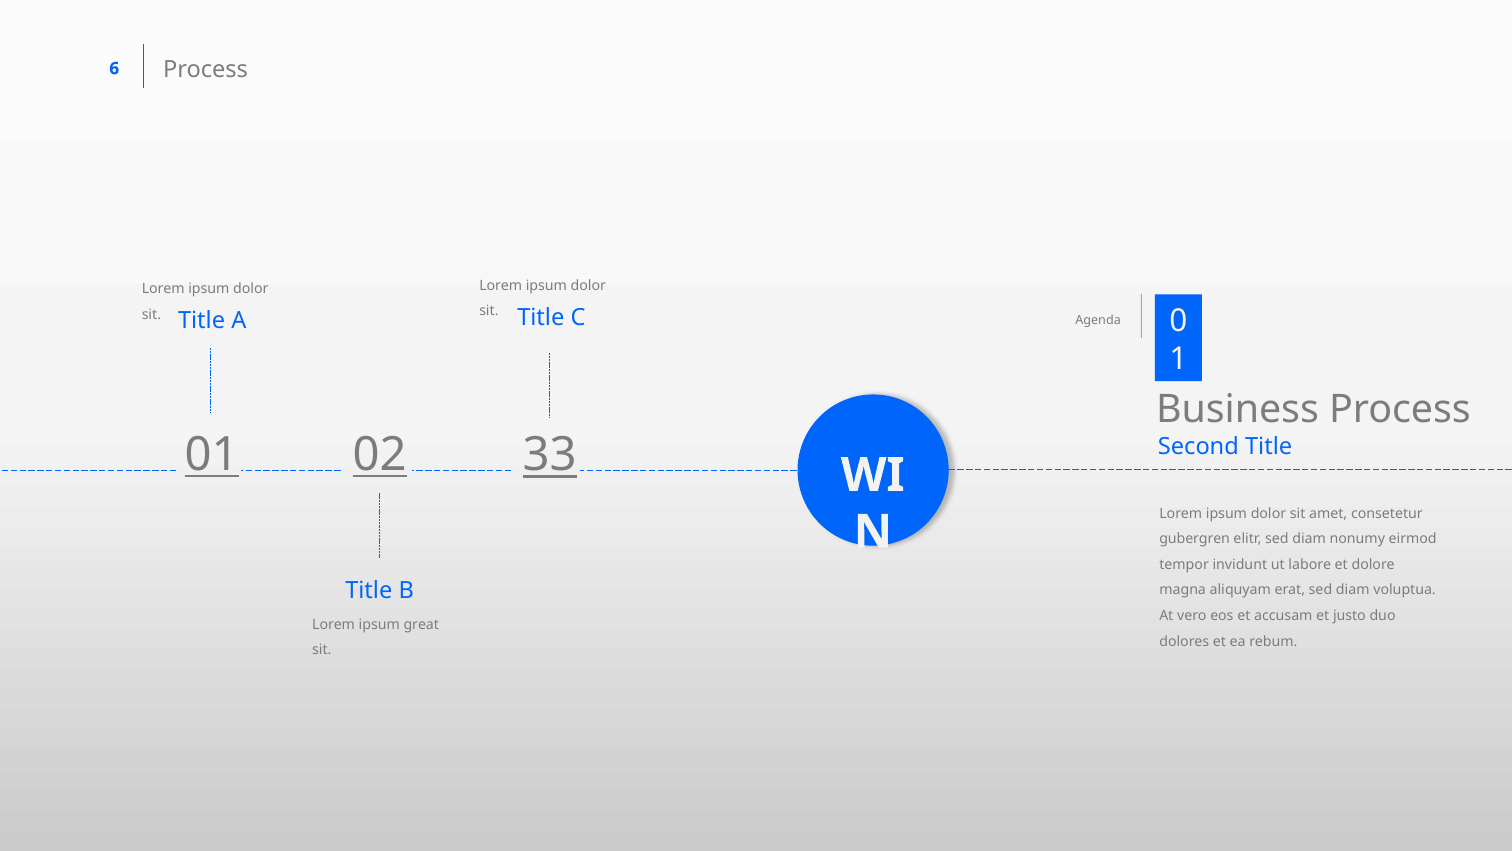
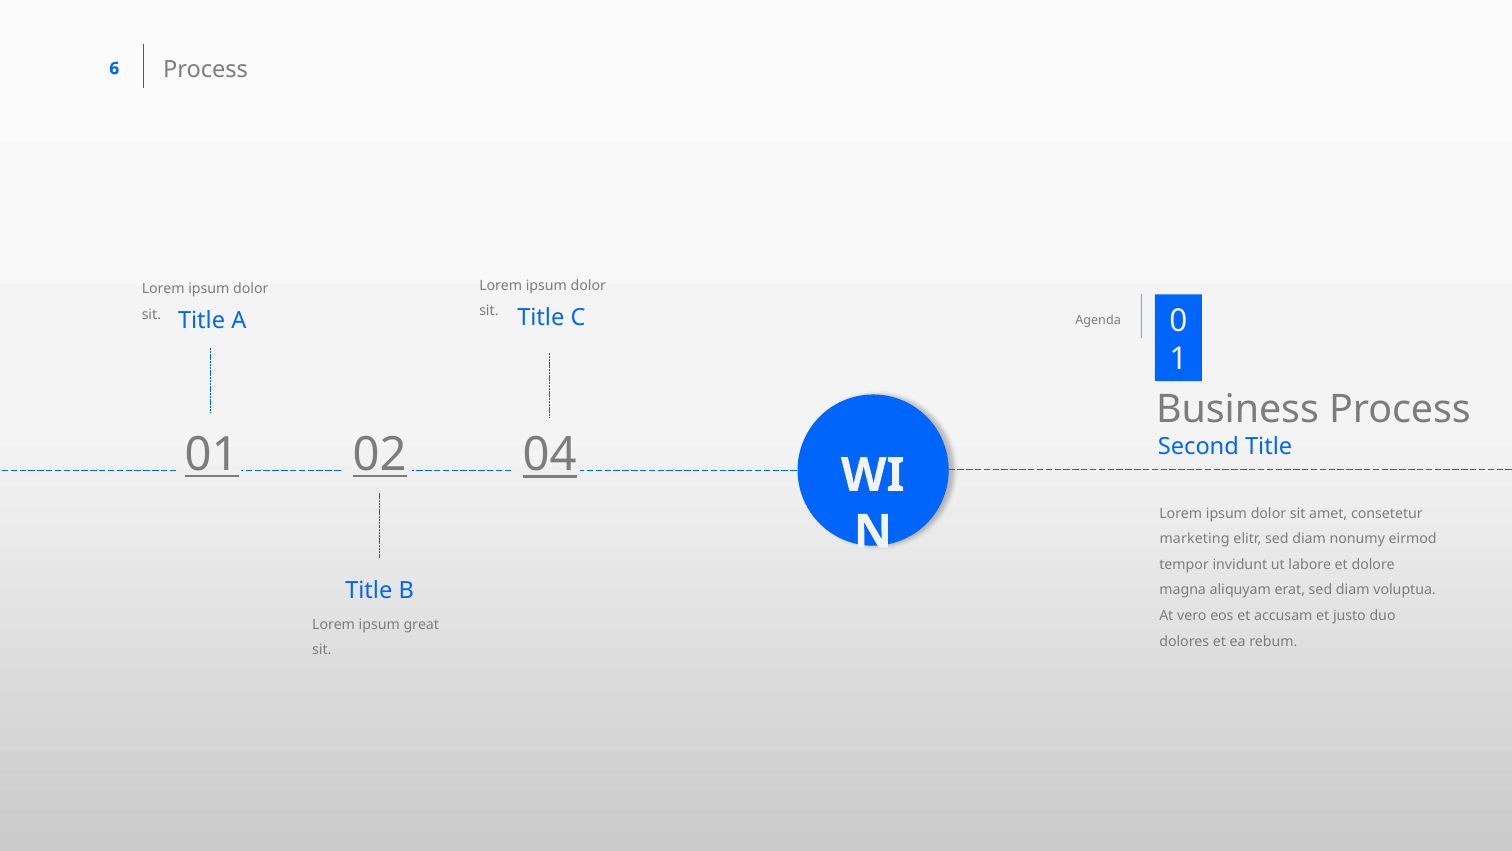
33: 33 -> 04
gubergren: gubergren -> marketing
